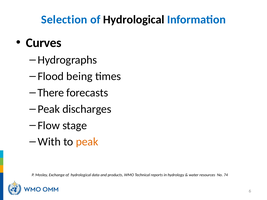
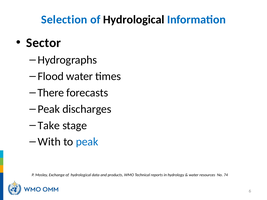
Curves: Curves -> Sector
Flood being: being -> water
Flow: Flow -> Take
peak at (87, 142) colour: orange -> blue
